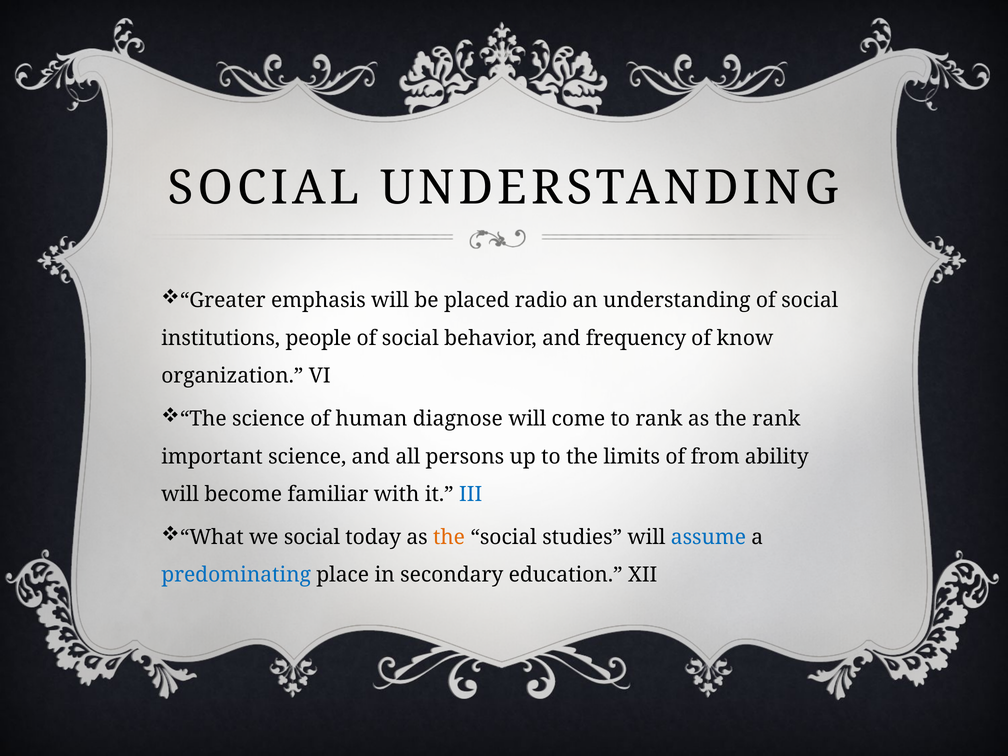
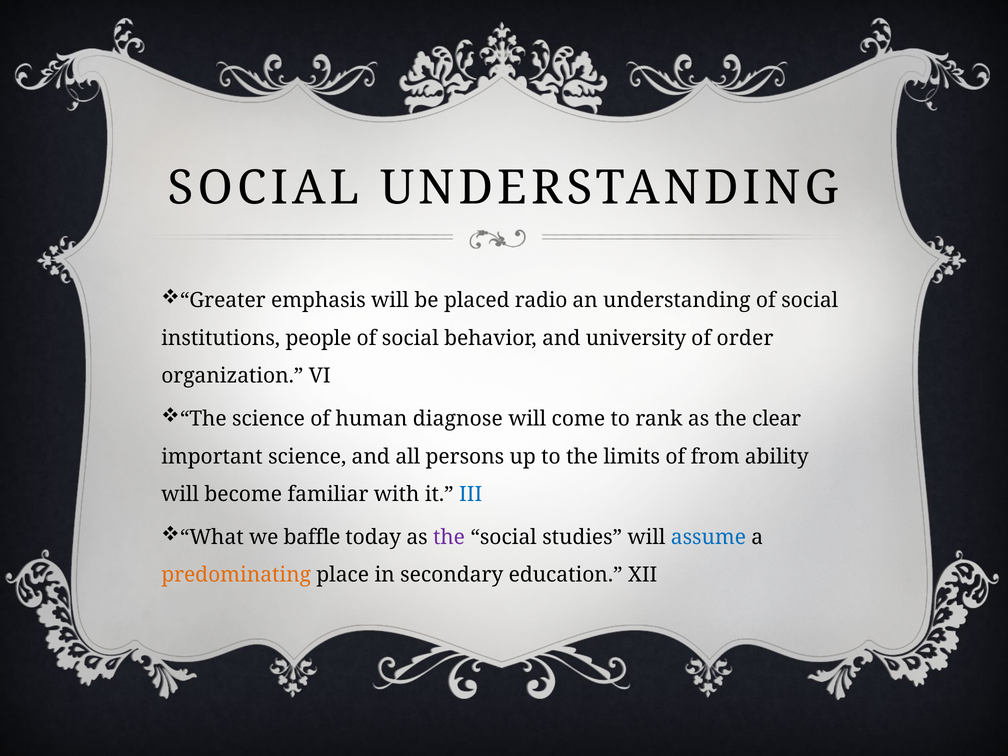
frequency: frequency -> university
know: know -> order
the rank: rank -> clear
we social: social -> baffle
the at (449, 537) colour: orange -> purple
predominating colour: blue -> orange
